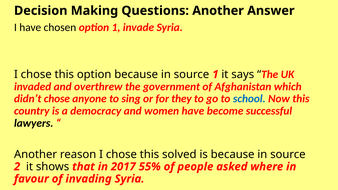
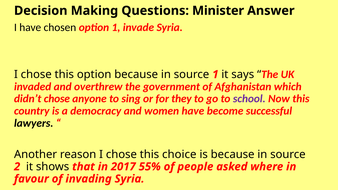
Questions Another: Another -> Minister
school colour: blue -> purple
solved: solved -> choice
